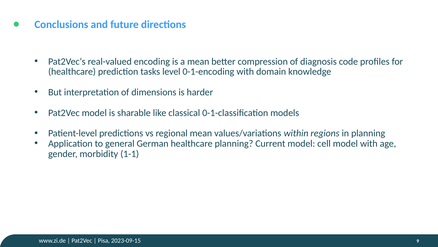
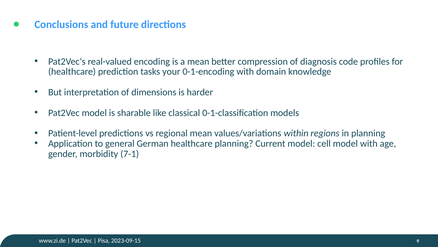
level: level -> your
1-1: 1-1 -> 7-1
